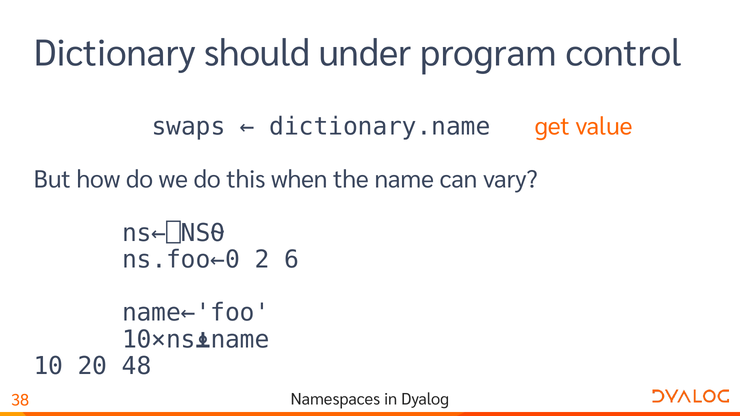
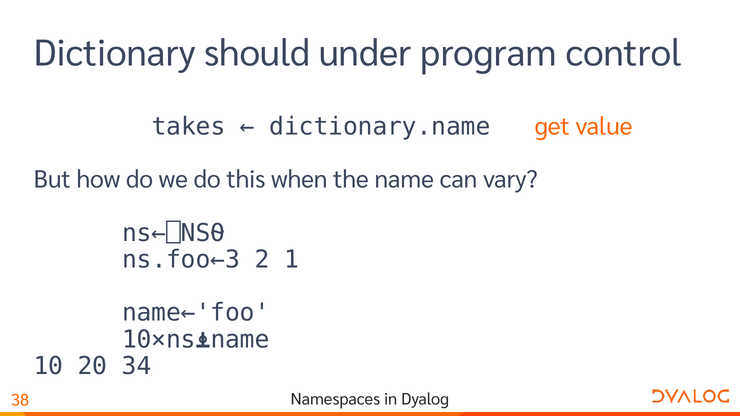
swaps: swaps -> takes
ns.foo←0: ns.foo←0 -> ns.foo←3
6: 6 -> 1
48: 48 -> 34
